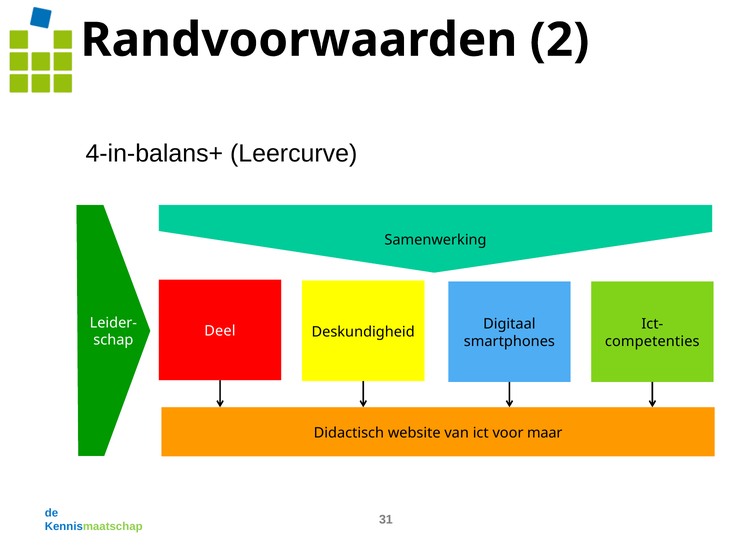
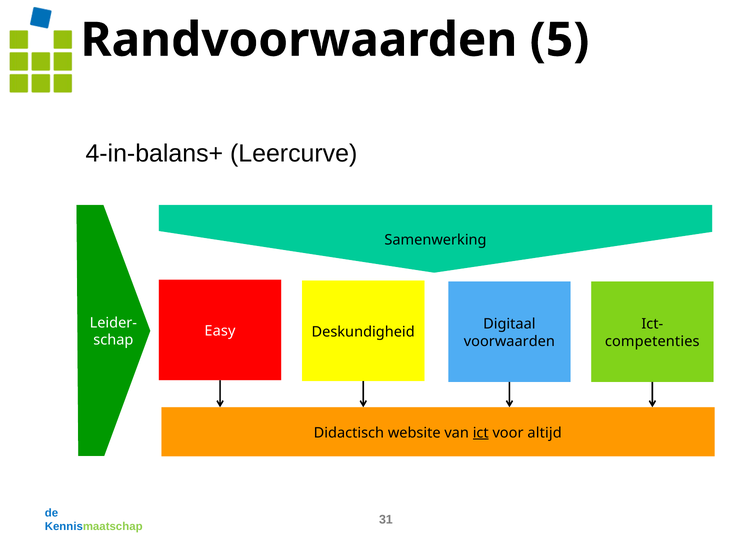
2: 2 -> 5
Deel: Deel -> Easy
smartphones: smartphones -> voorwaarden
ict underline: none -> present
maar: maar -> altijd
